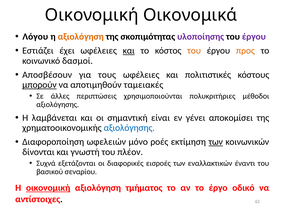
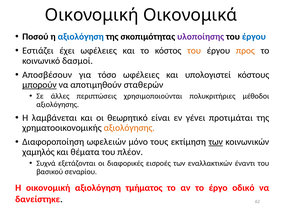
Λόγου: Λόγου -> Ποσού
αξιολόγηση at (81, 37) colour: orange -> blue
έργου at (254, 37) colour: purple -> blue
και at (129, 51) underline: present -> none
τους: τους -> τόσο
πολιτιστικές: πολιτιστικές -> υπολογιστεί
ταμειακές: ταμειακές -> σταθερών
σημαντική: σημαντική -> θεωρητικό
αποκομίσει: αποκομίσει -> προτιμάται
αξιολόγησης at (129, 128) colour: blue -> orange
ροές: ροές -> τους
δίνονται: δίνονται -> χαμηλός
γνωστή: γνωστή -> θέματα
οικονομική at (48, 188) underline: present -> none
αντίστοιχες: αντίστοιχες -> δανείστηκε
